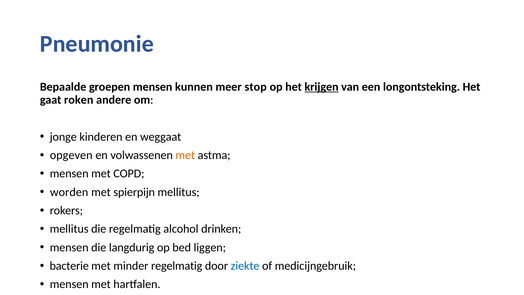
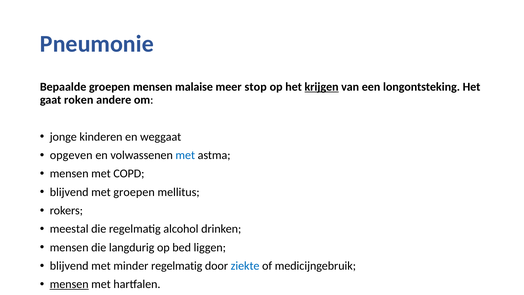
kunnen: kunnen -> malaise
met at (185, 155) colour: orange -> blue
worden at (69, 192): worden -> blijvend
met spierpijn: spierpijn -> groepen
mellitus at (69, 229): mellitus -> meestal
bacterie at (69, 266): bacterie -> blijvend
mensen at (69, 284) underline: none -> present
